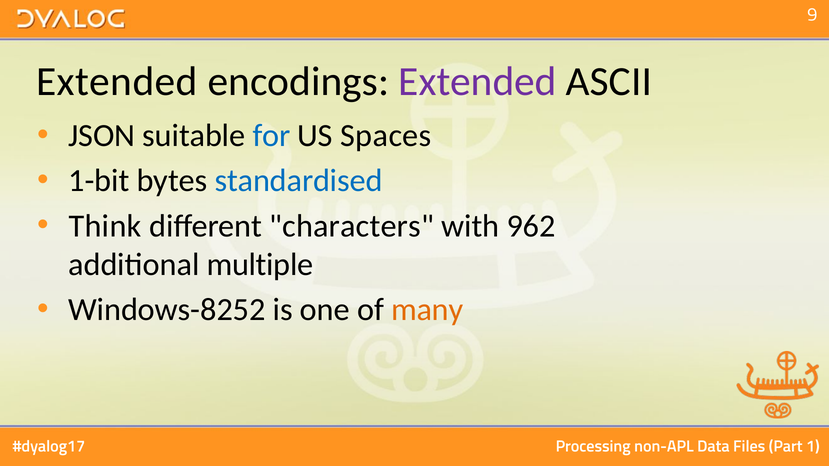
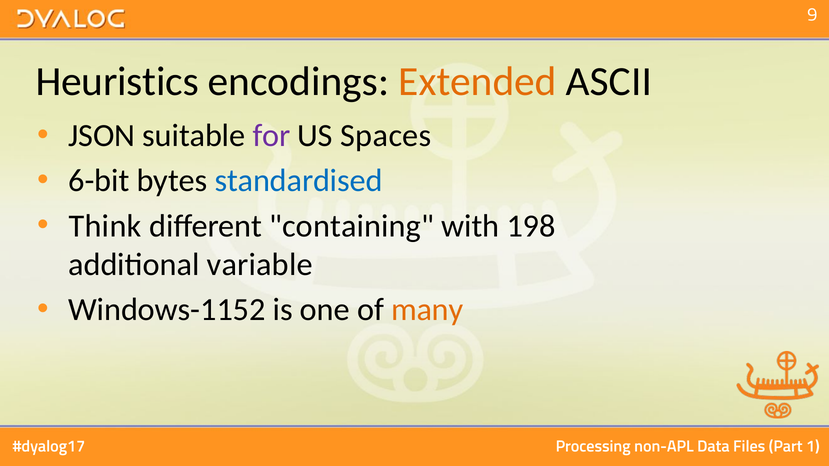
Extended at (117, 82): Extended -> Heuristics
Extended at (478, 82) colour: purple -> orange
for colour: blue -> purple
1-bit: 1-bit -> 6-bit
characters: characters -> containing
962: 962 -> 198
multiple: multiple -> variable
Windows-8252: Windows-8252 -> Windows-1152
